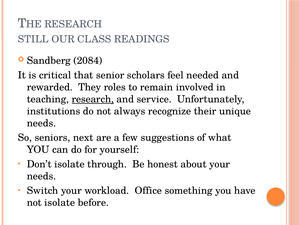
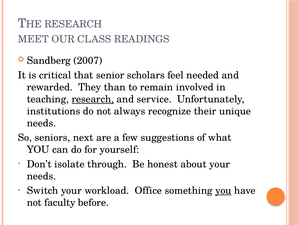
STILL: STILL -> MEET
2084: 2084 -> 2007
roles: roles -> than
you at (223, 190) underline: none -> present
not isolate: isolate -> faculty
